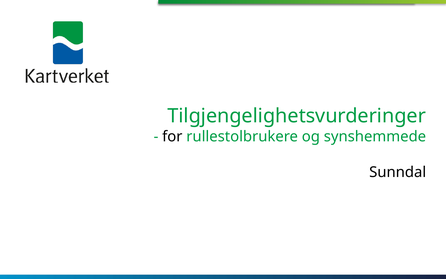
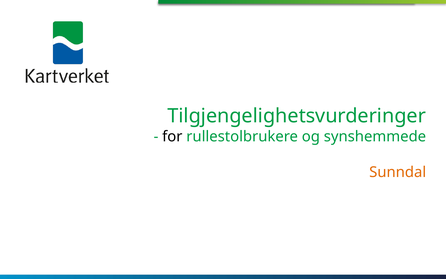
Sunndal colour: black -> orange
